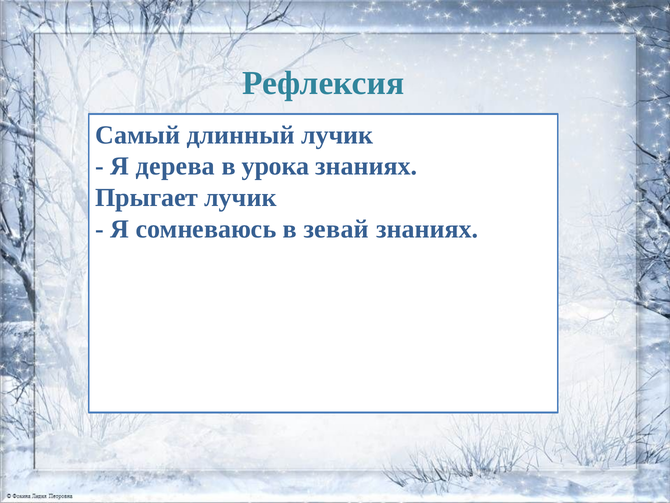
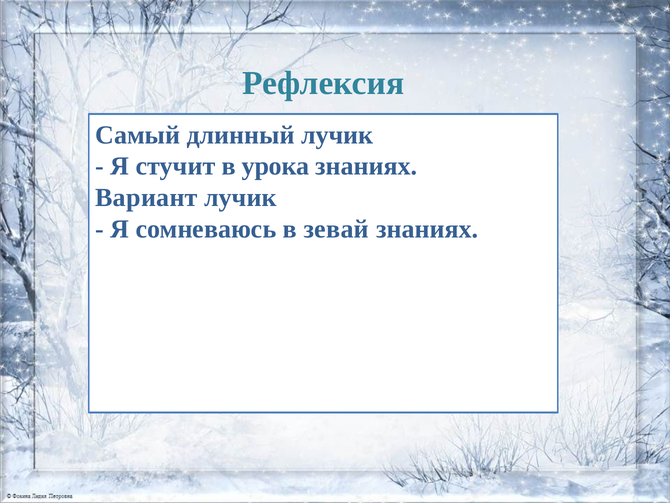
дерева: дерева -> стучит
Прыгает: Прыгает -> Вариант
